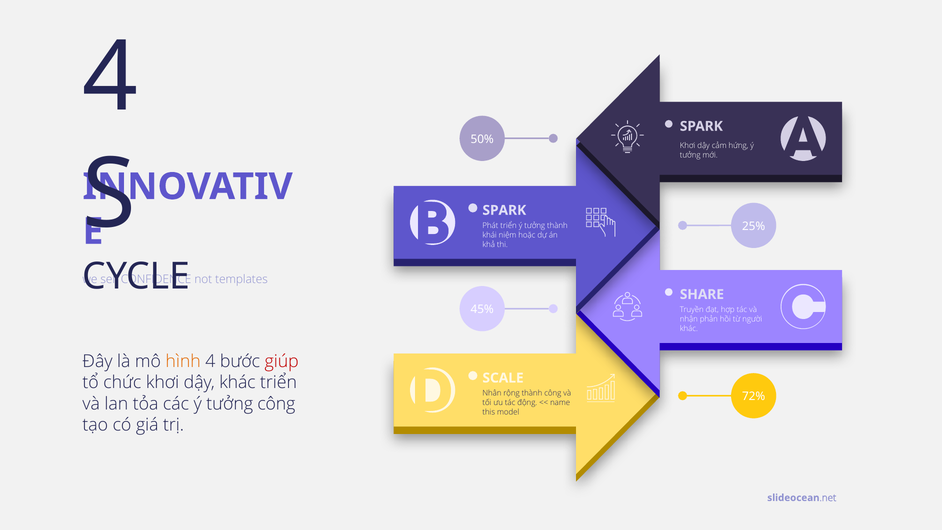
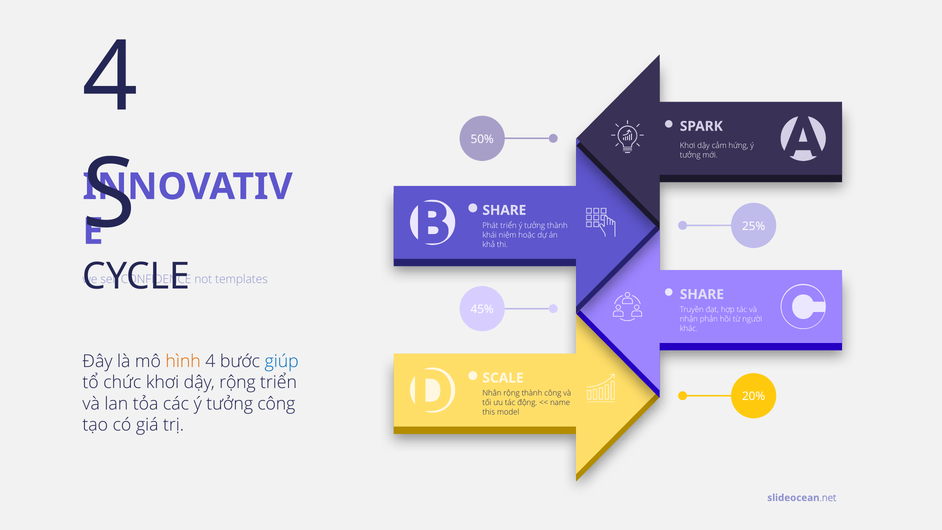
SPARK at (504, 210): SPARK -> SHARE
giúp colour: red -> blue
dậy khác: khác -> rộng
72%: 72% -> 20%
